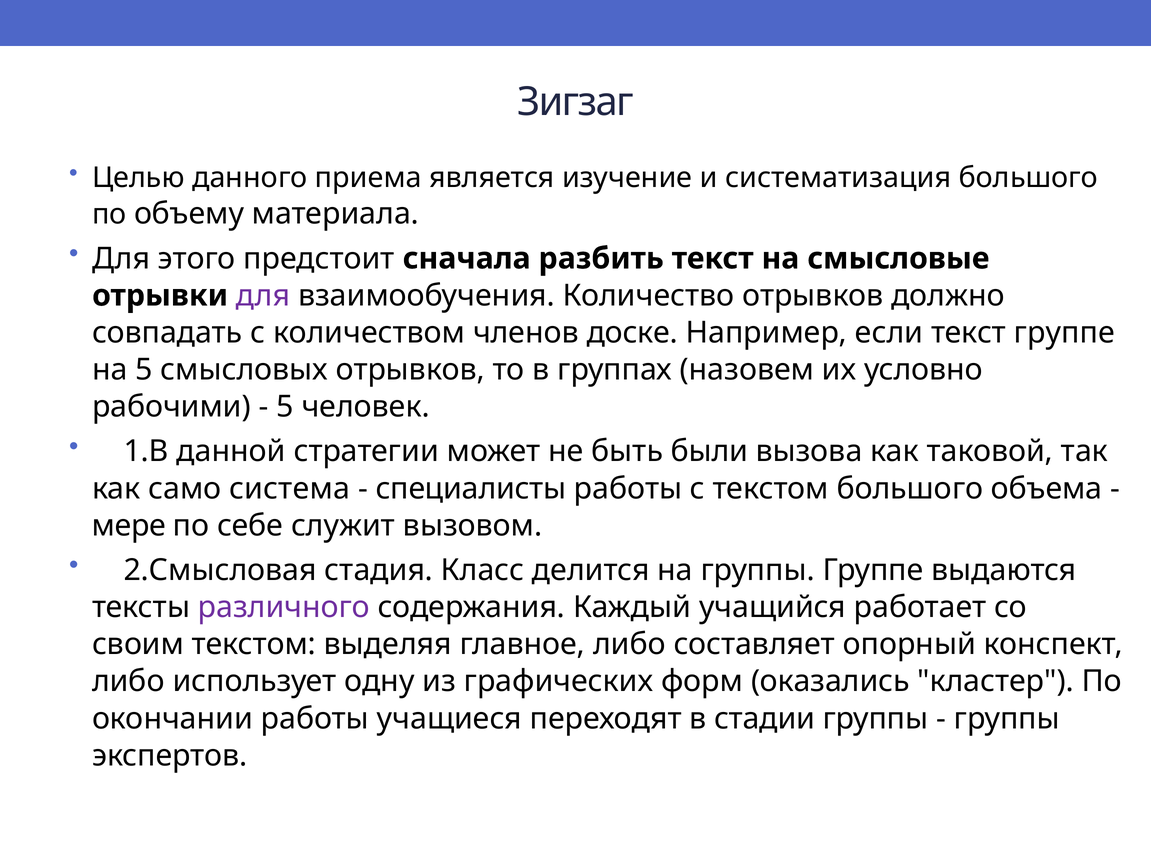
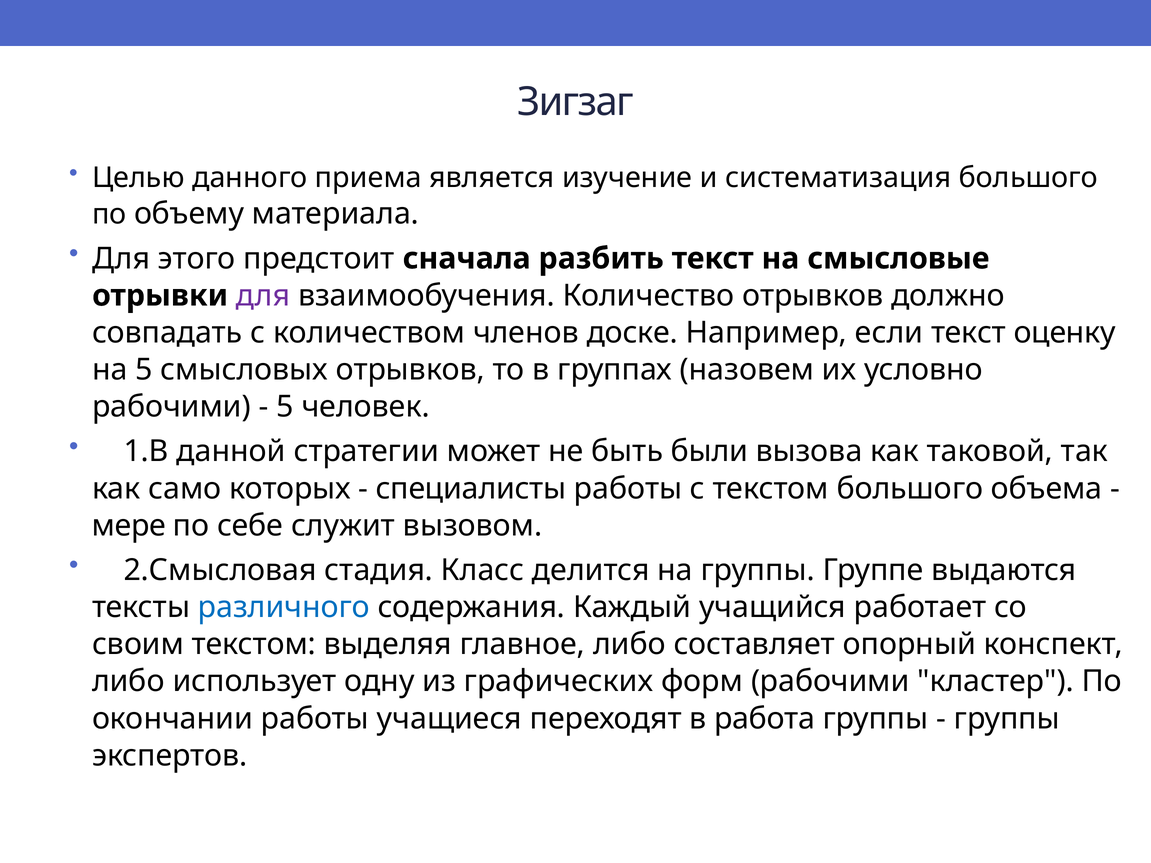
текст группе: группе -> оценку
система: система -> которых
различного colour: purple -> blue
форм оказались: оказались -> рабочими
стадии: стадии -> работа
